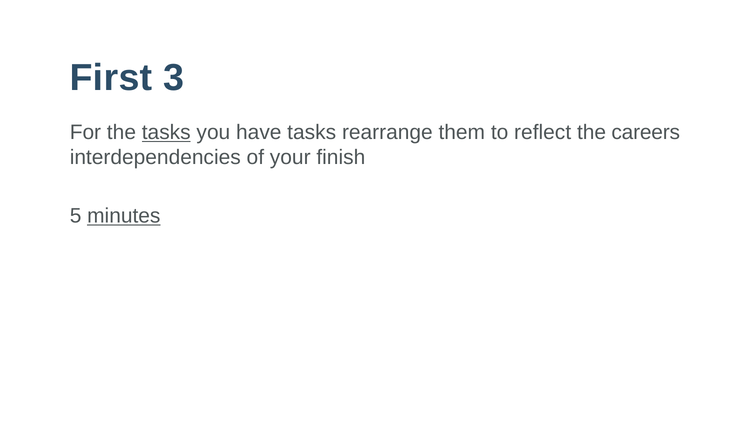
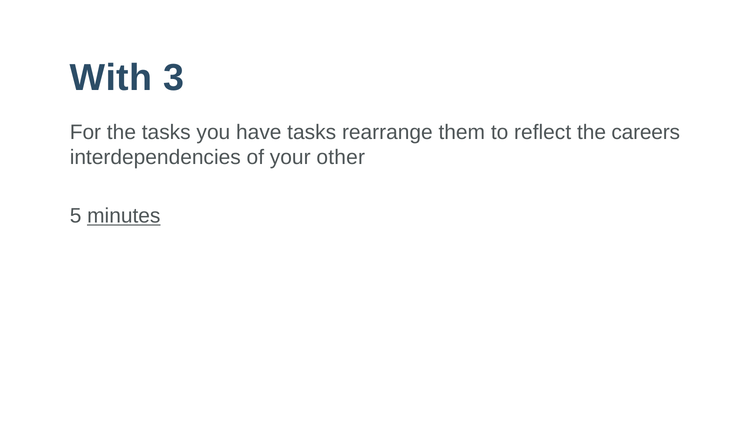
First: First -> With
tasks at (166, 133) underline: present -> none
finish: finish -> other
